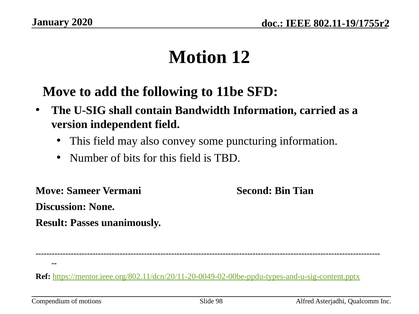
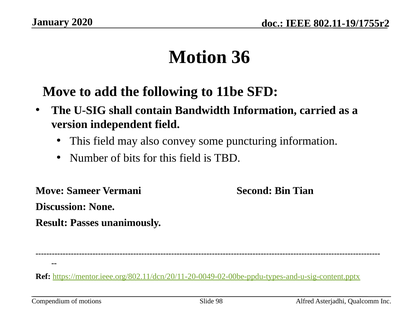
12: 12 -> 36
